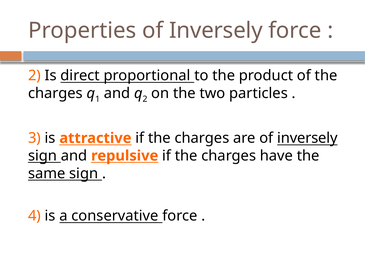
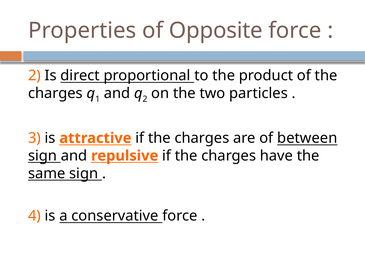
Properties of Inversely: Inversely -> Opposite
are of inversely: inversely -> between
